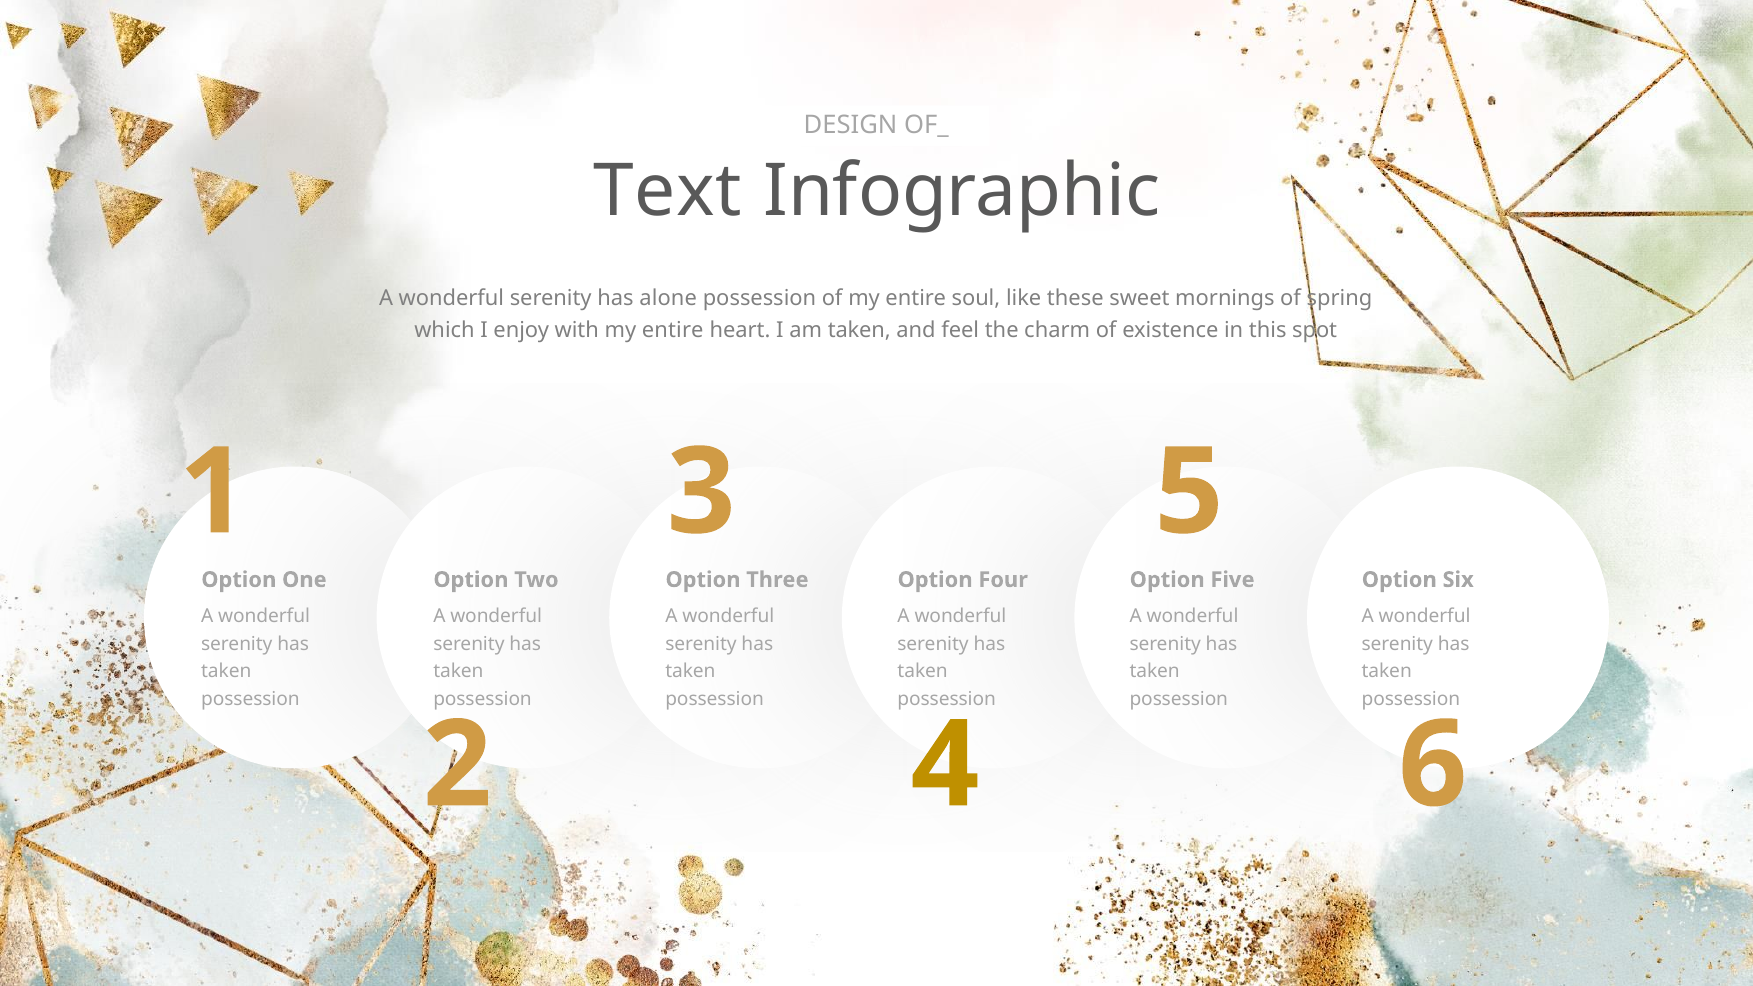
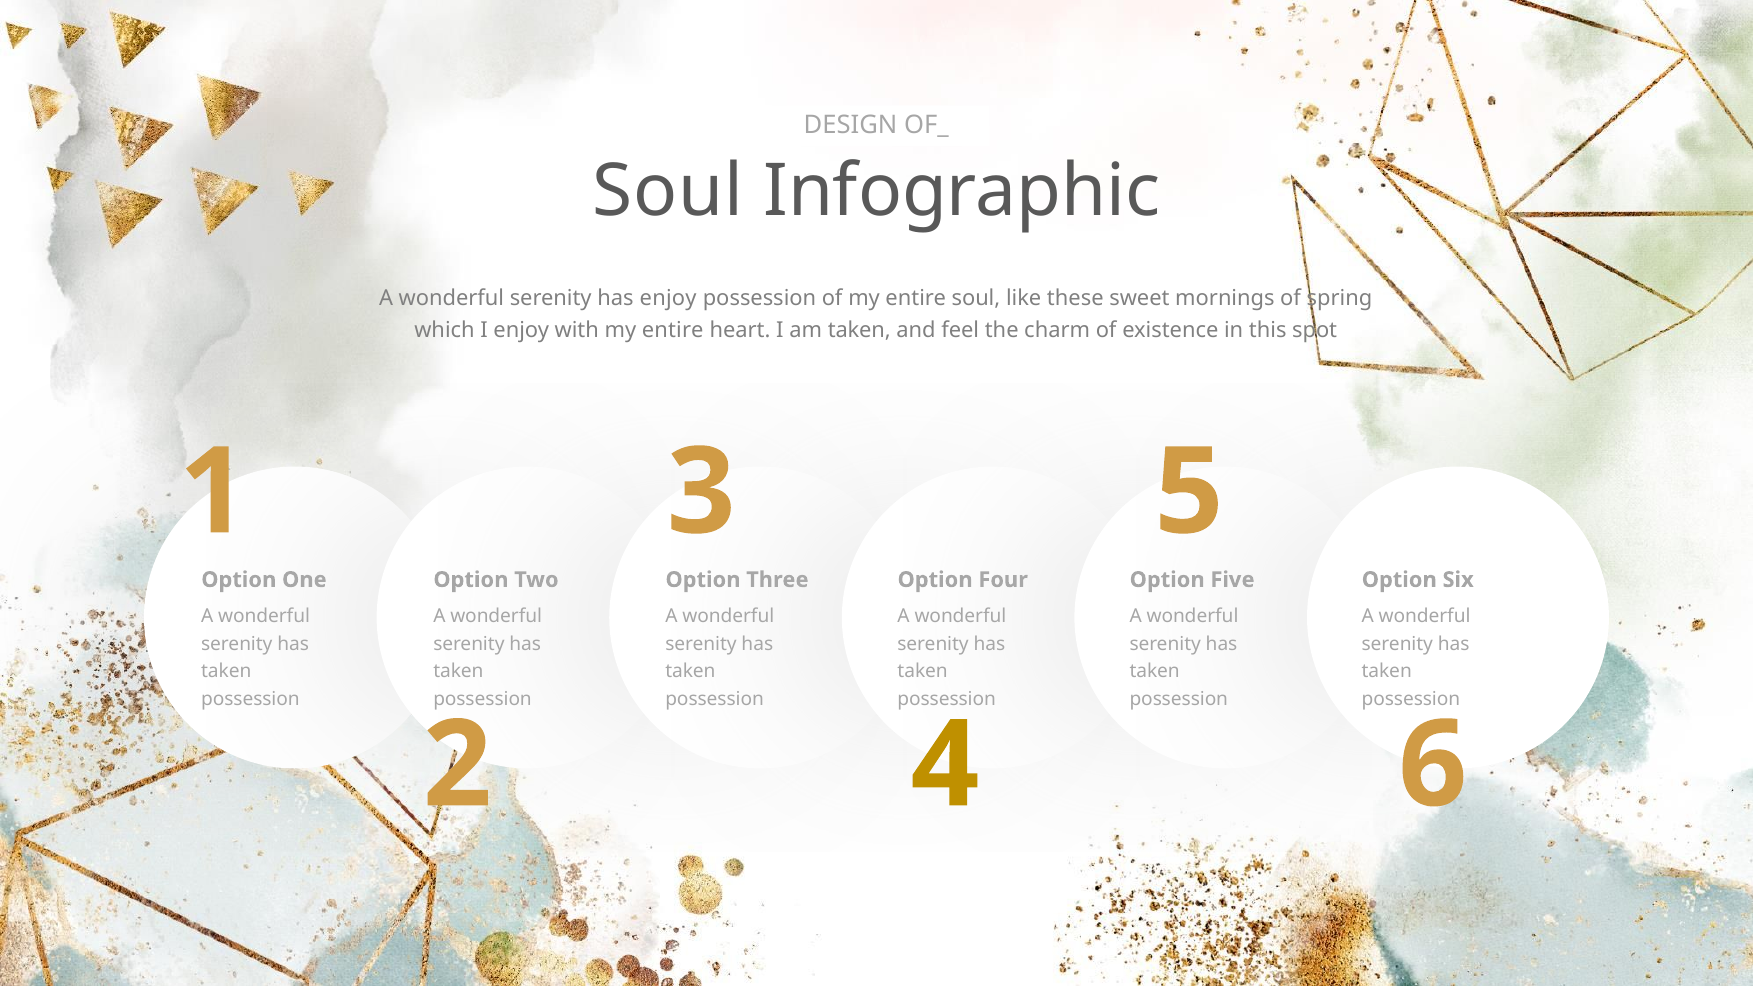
Text at (668, 191): Text -> Soul
has alone: alone -> enjoy
